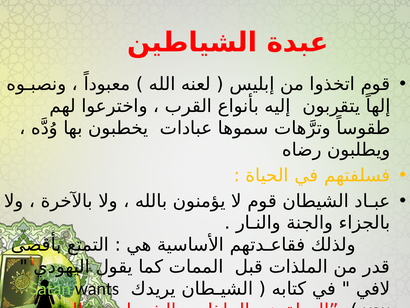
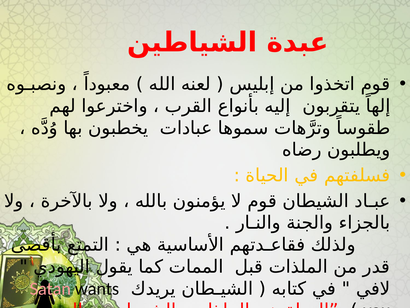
Satan colour: light green -> pink
